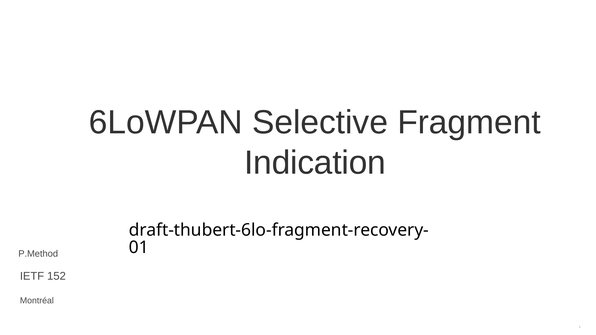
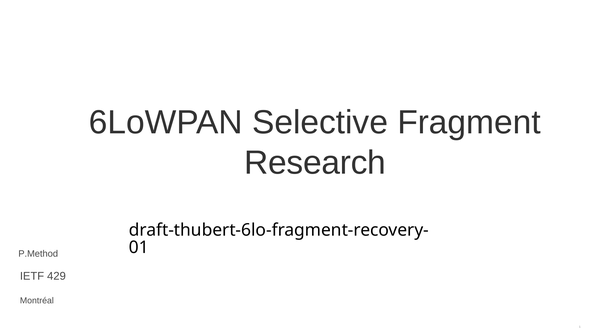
Indication: Indication -> Research
152: 152 -> 429
